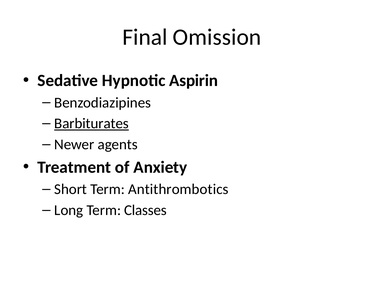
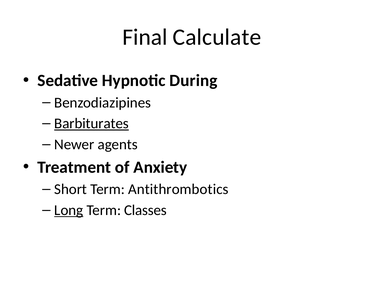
Omission: Omission -> Calculate
Aspirin: Aspirin -> During
Long underline: none -> present
